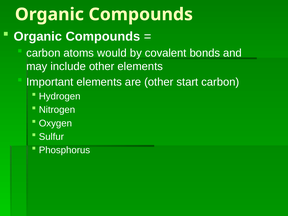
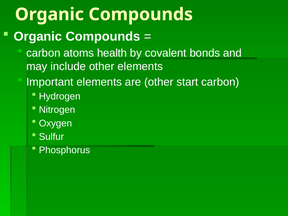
would: would -> health
